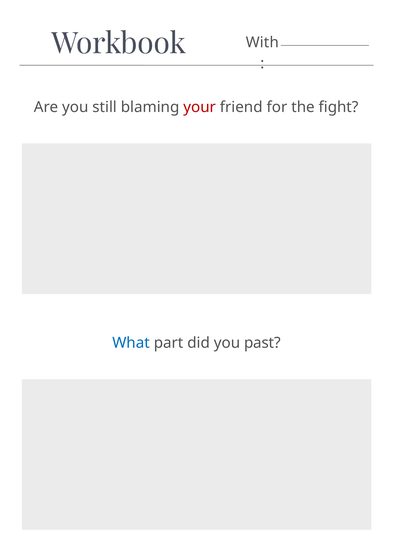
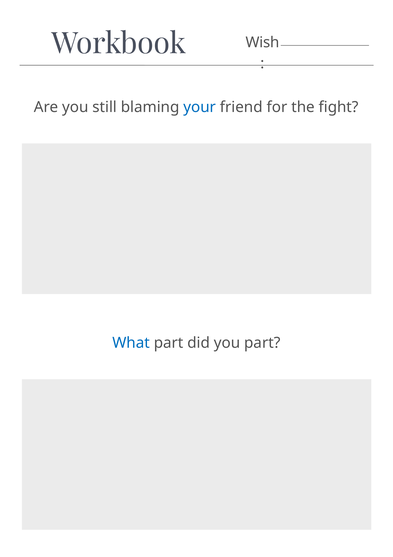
With: With -> Wish
your colour: red -> blue
you past: past -> part
